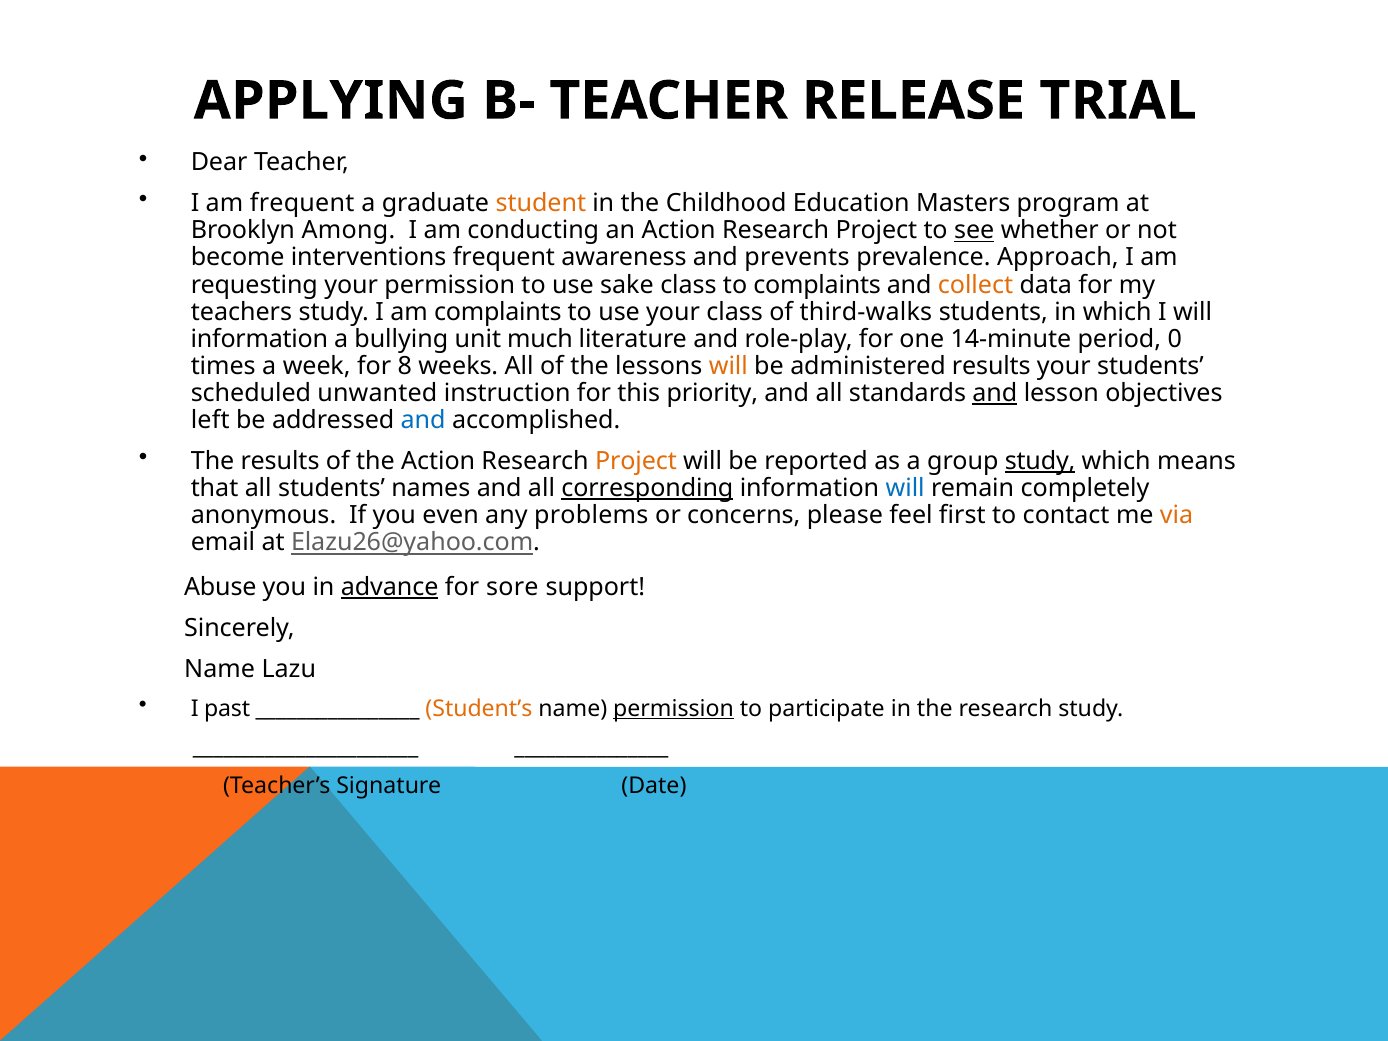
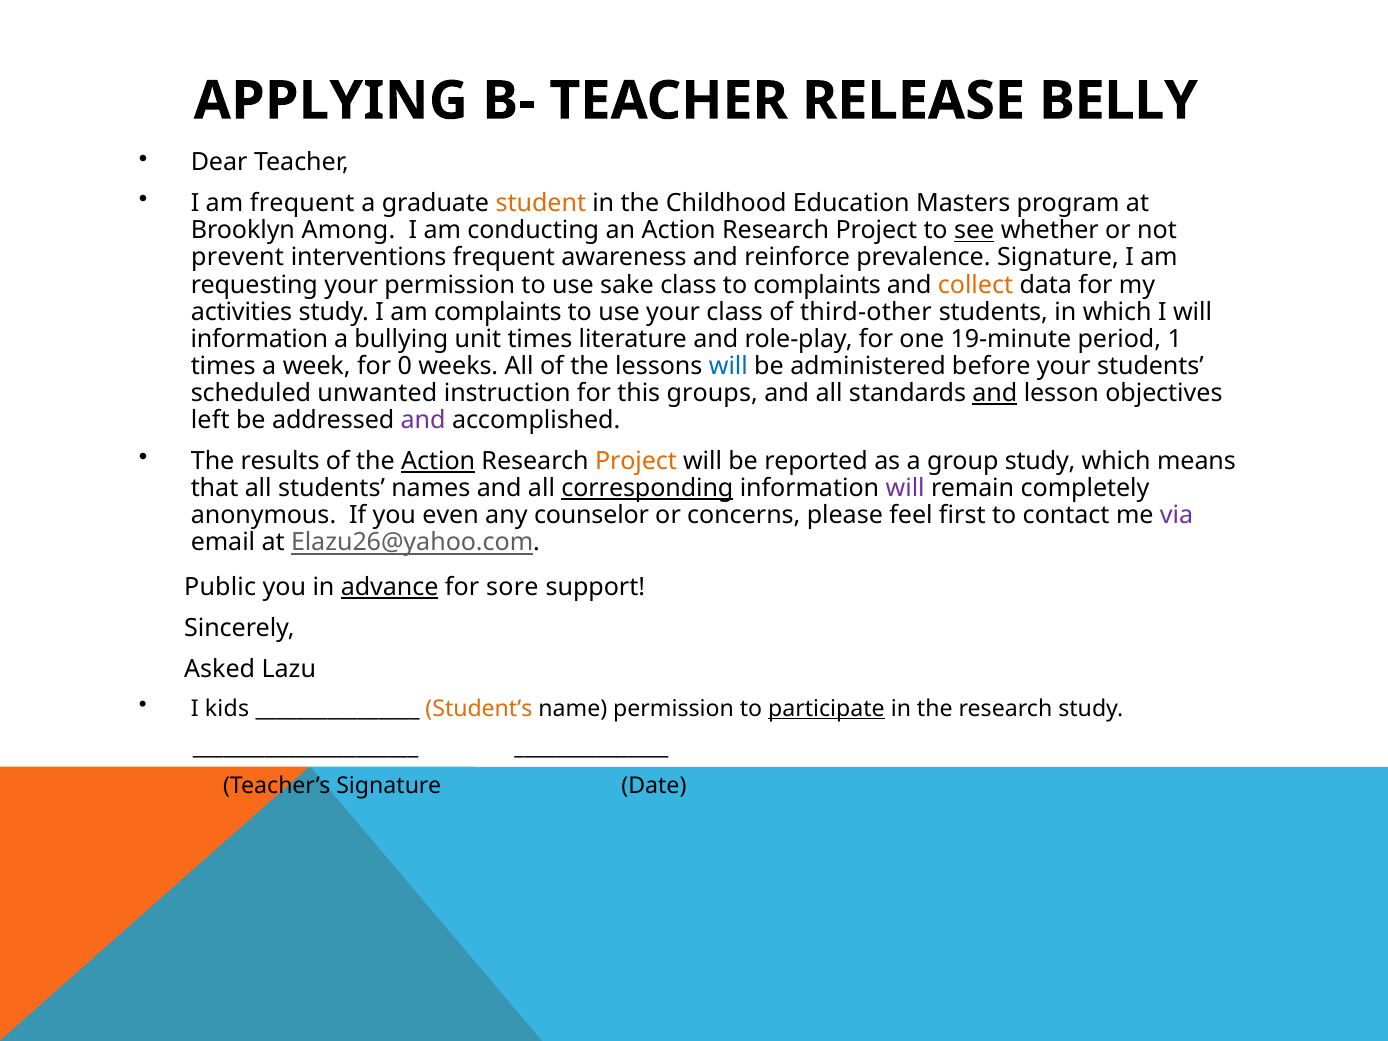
TRIAL: TRIAL -> BELLY
become: become -> prevent
prevents: prevents -> reinforce
prevalence Approach: Approach -> Signature
teachers: teachers -> activities
third-walks: third-walks -> third-other
unit much: much -> times
14-minute: 14-minute -> 19-minute
0: 0 -> 1
8: 8 -> 0
will at (728, 366) colour: orange -> blue
administered results: results -> before
priority: priority -> groups
and at (423, 420) colour: blue -> purple
Action at (438, 461) underline: none -> present
study at (1040, 461) underline: present -> none
will at (905, 488) colour: blue -> purple
problems: problems -> counselor
via colour: orange -> purple
Abuse: Abuse -> Public
Name at (220, 669): Name -> Asked
past: past -> kids
permission at (674, 708) underline: present -> none
participate underline: none -> present
